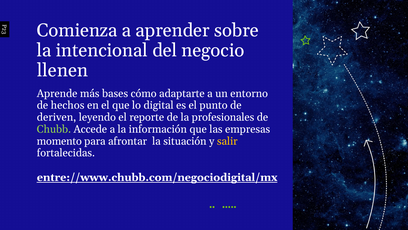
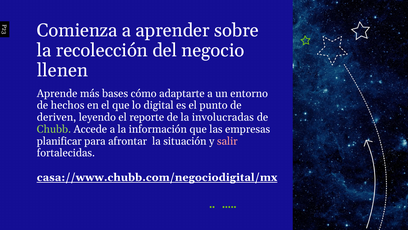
intencional: intencional -> recolección
profesionales: profesionales -> involucradas
momento: momento -> planificar
salir colour: yellow -> pink
entre://www.chubb.com/negociodigital/mx: entre://www.chubb.com/negociodigital/mx -> casa://www.chubb.com/negociodigital/mx
